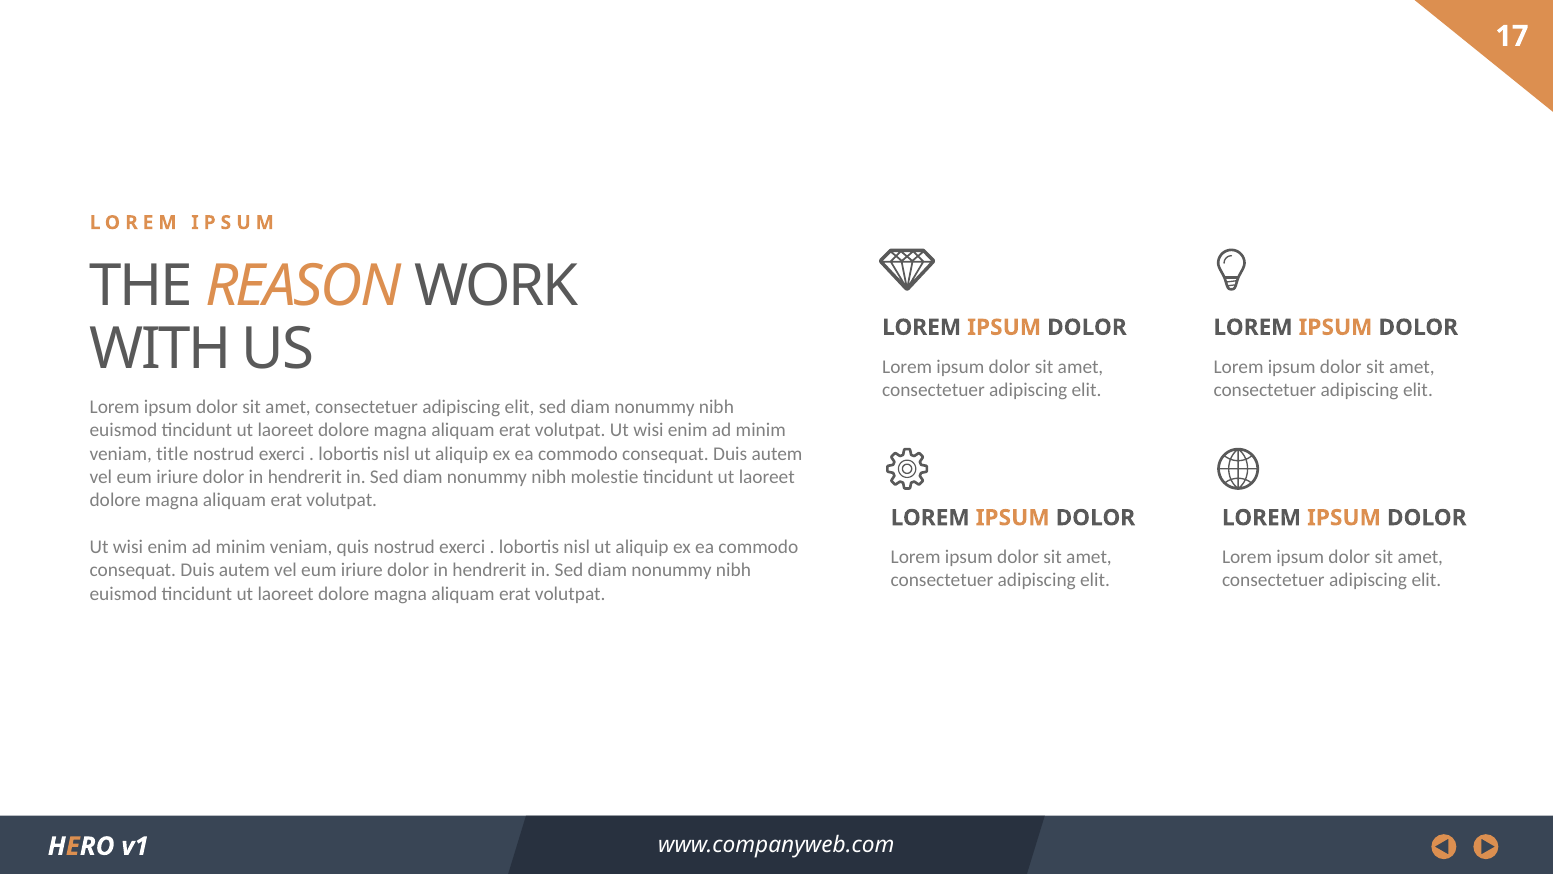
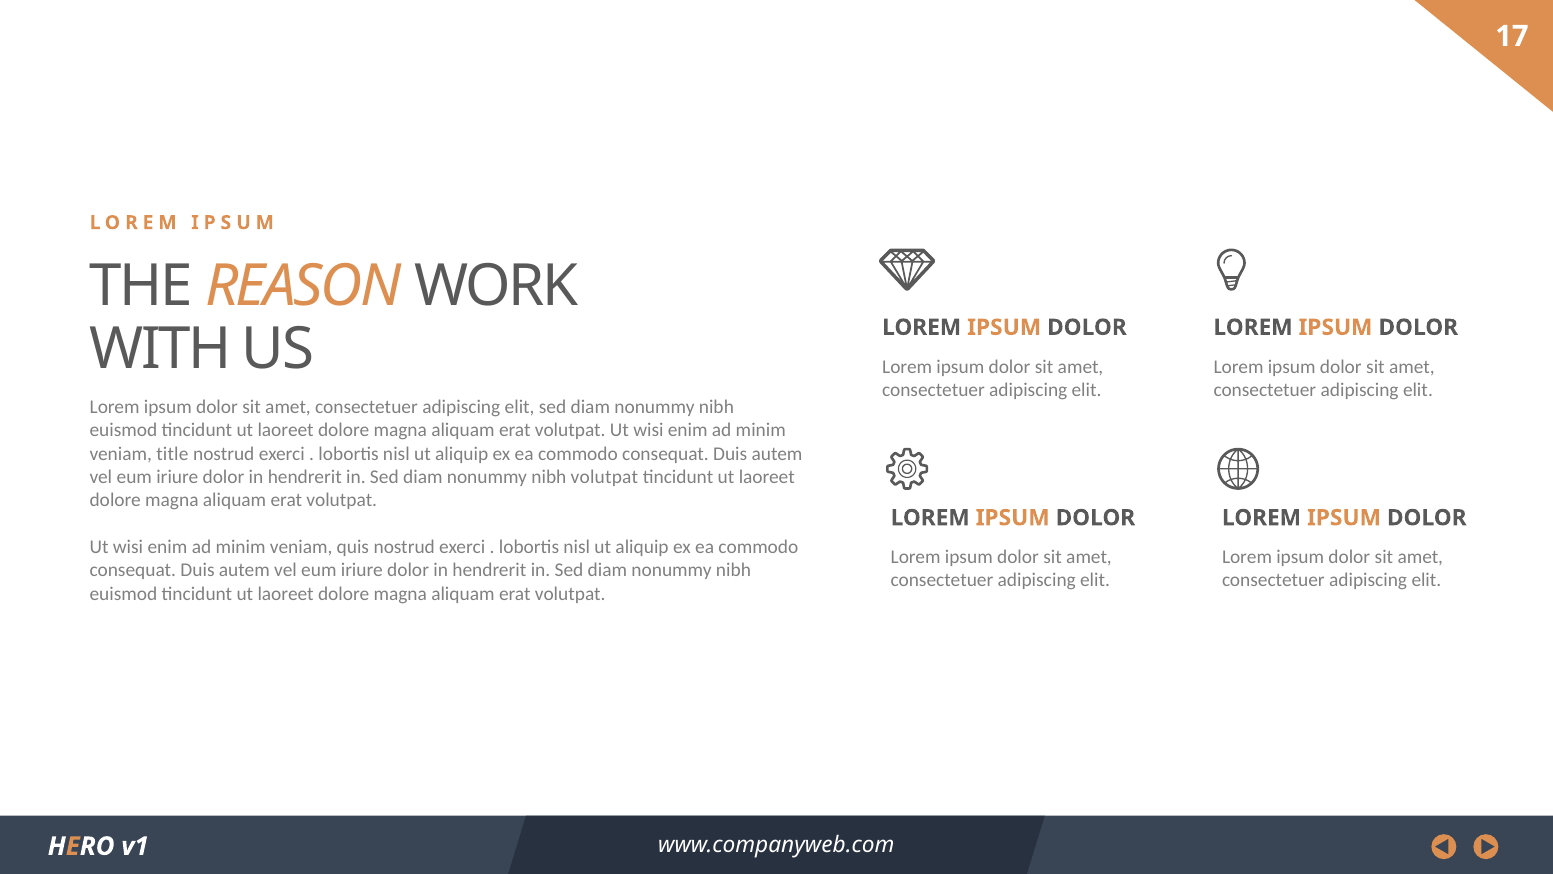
nibh molestie: molestie -> volutpat
